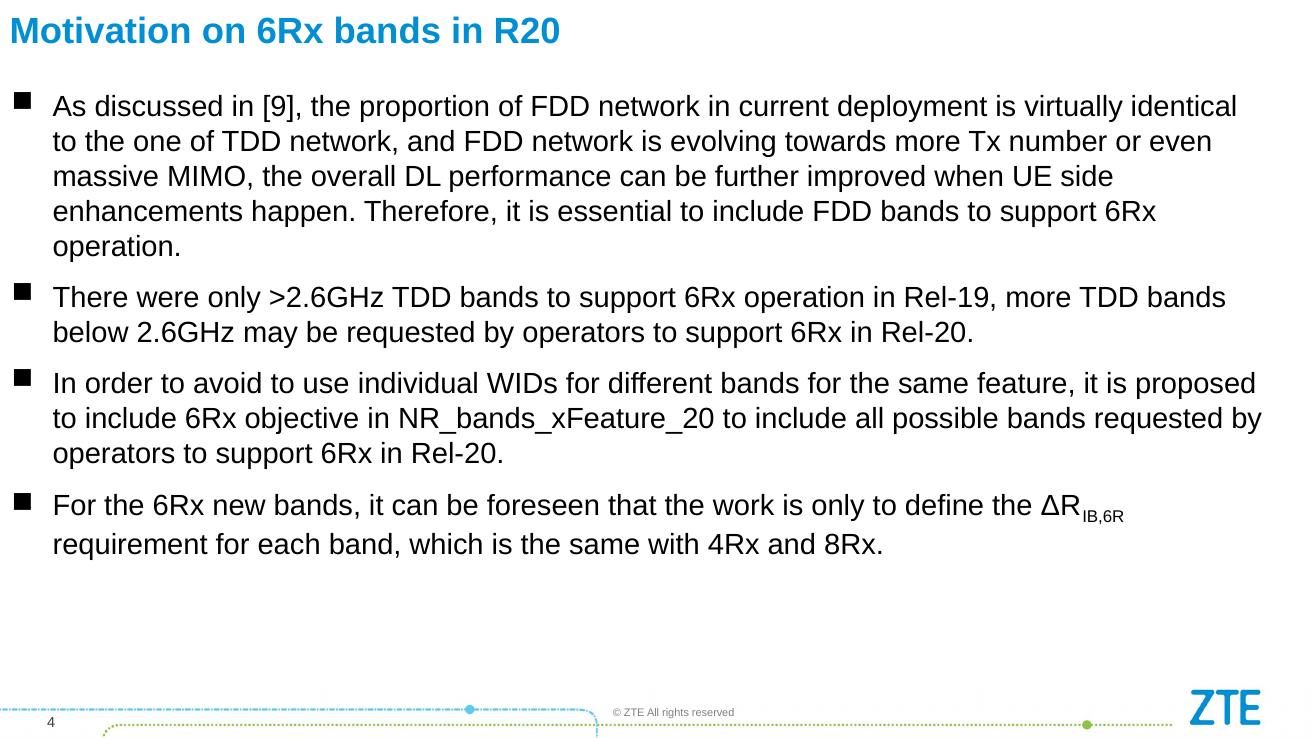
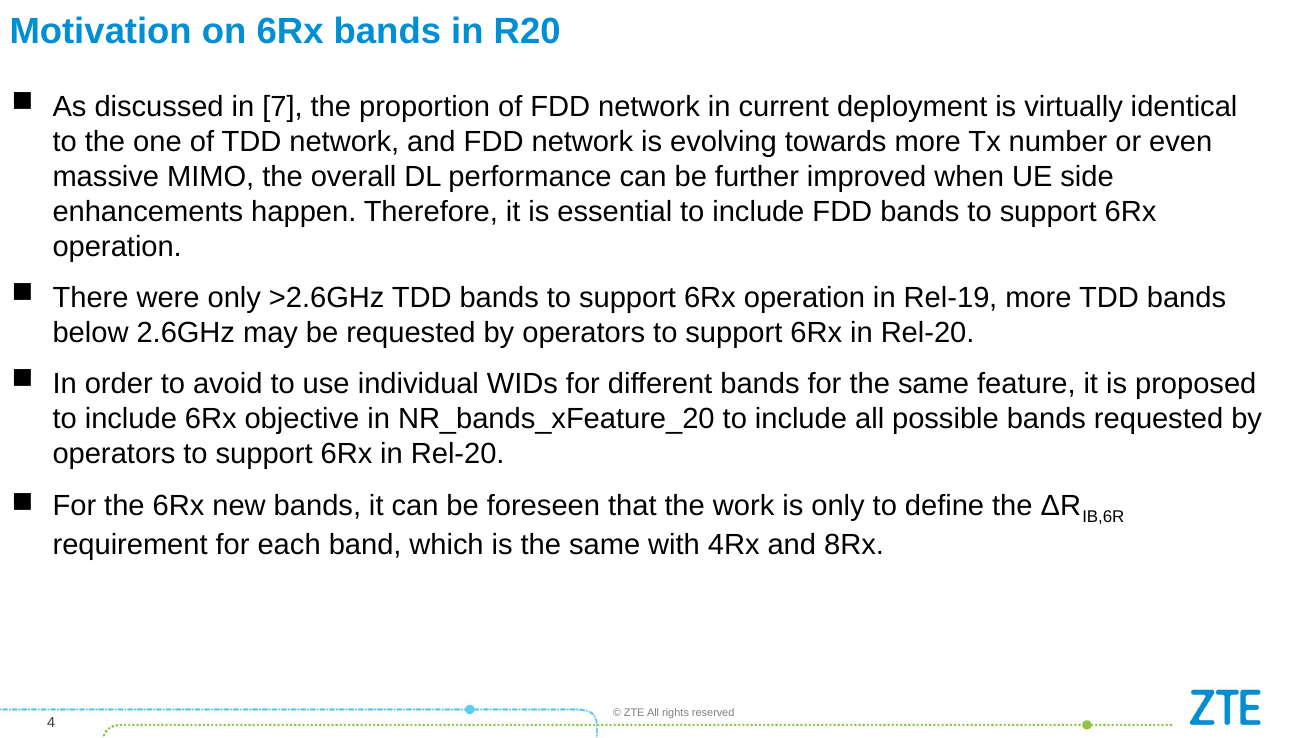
9: 9 -> 7
